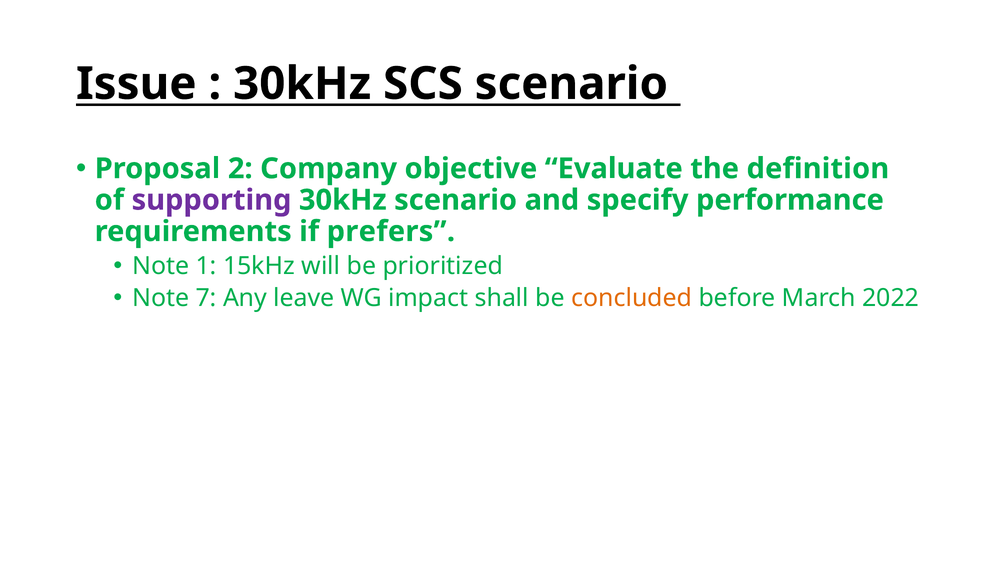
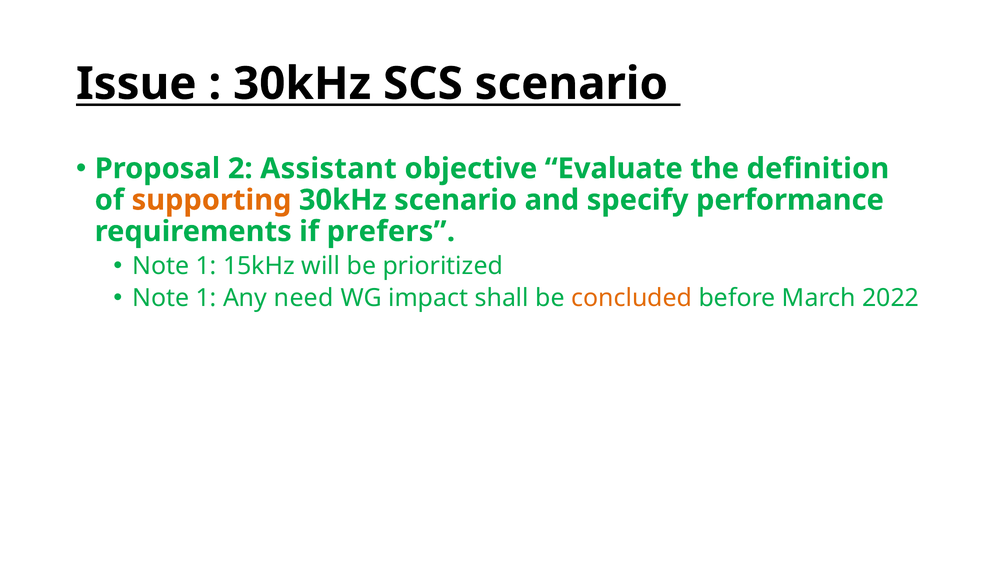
Company: Company -> Assistant
supporting colour: purple -> orange
7 at (206, 298): 7 -> 1
leave: leave -> need
